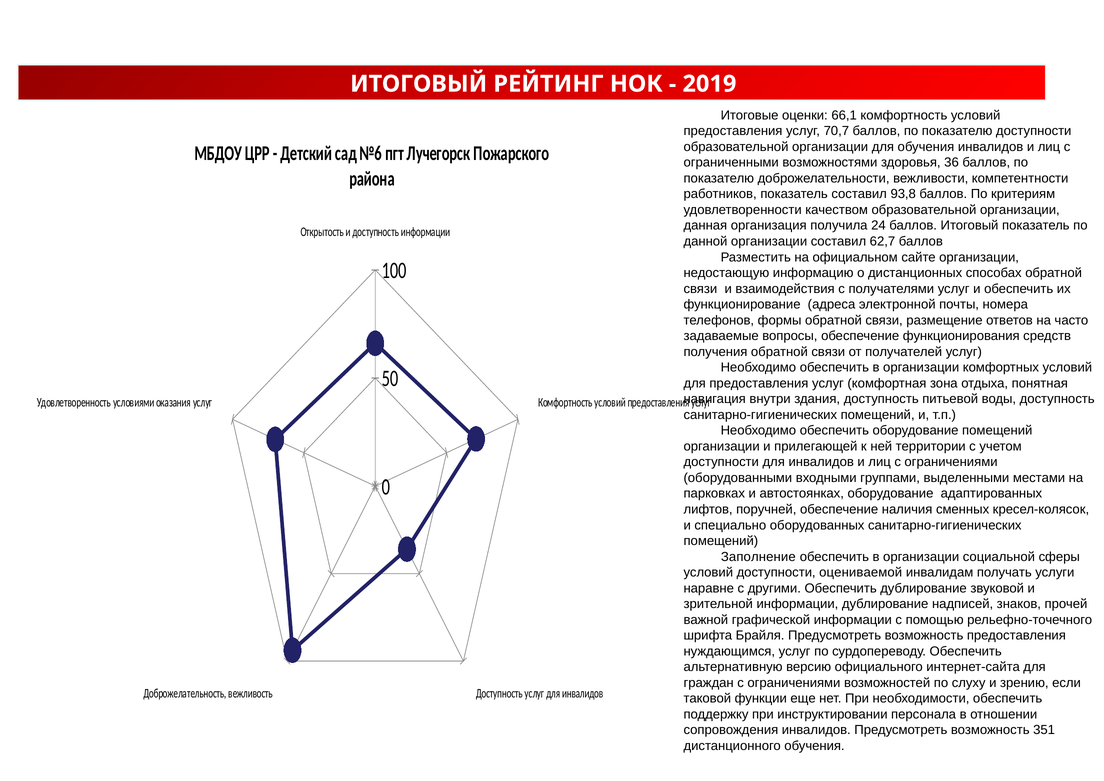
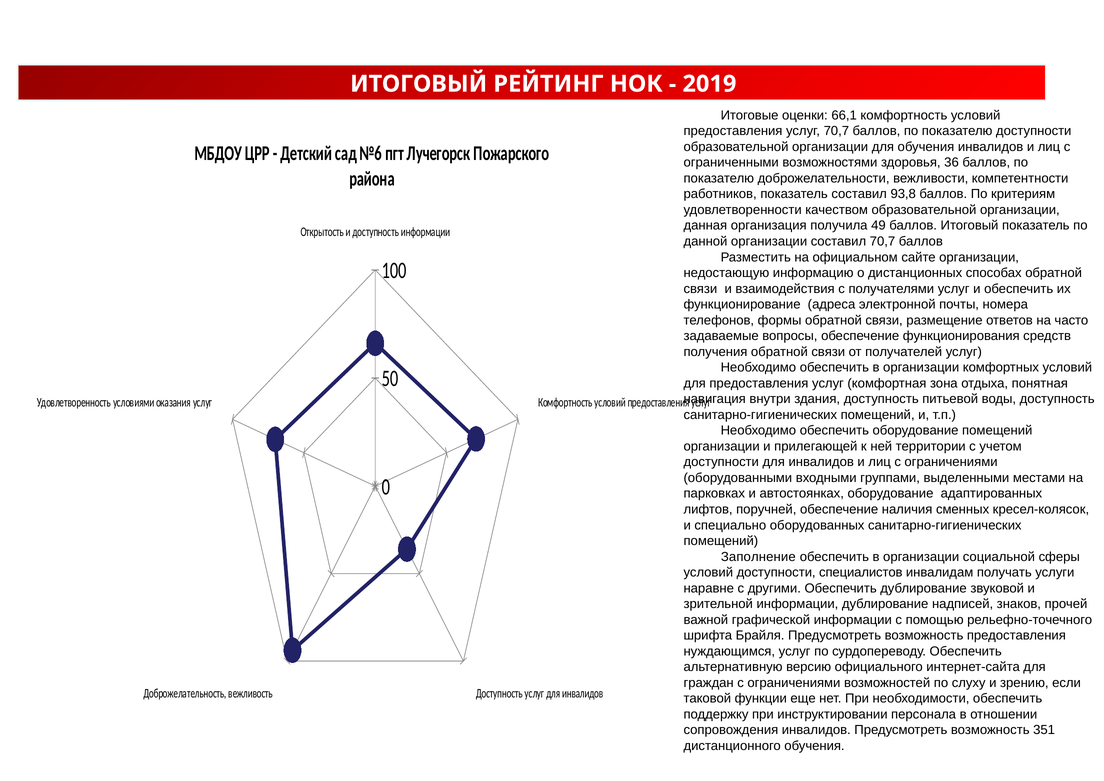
24: 24 -> 49
составил 62,7: 62,7 -> 70,7
оцениваемой: оцениваемой -> специалистов
